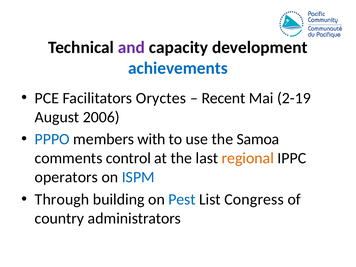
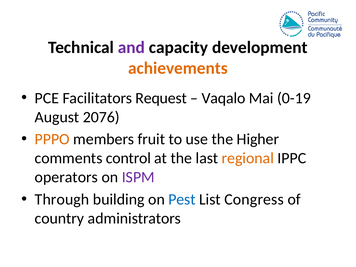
achievements colour: blue -> orange
Oryctes: Oryctes -> Request
Recent: Recent -> Vaqalo
2-19: 2-19 -> 0-19
2006: 2006 -> 2076
PPPO colour: blue -> orange
with: with -> fruit
Samoa: Samoa -> Higher
ISPM colour: blue -> purple
